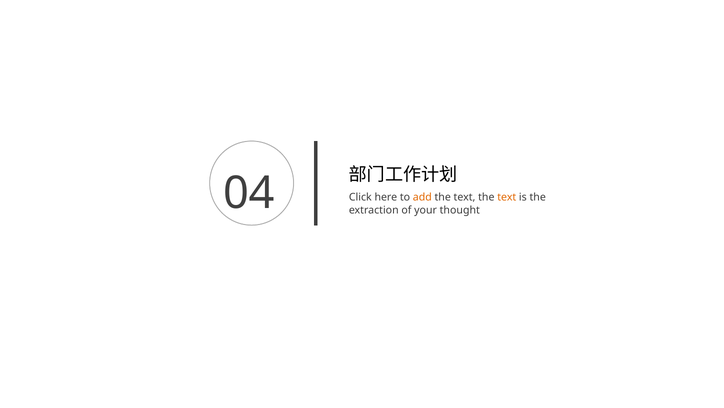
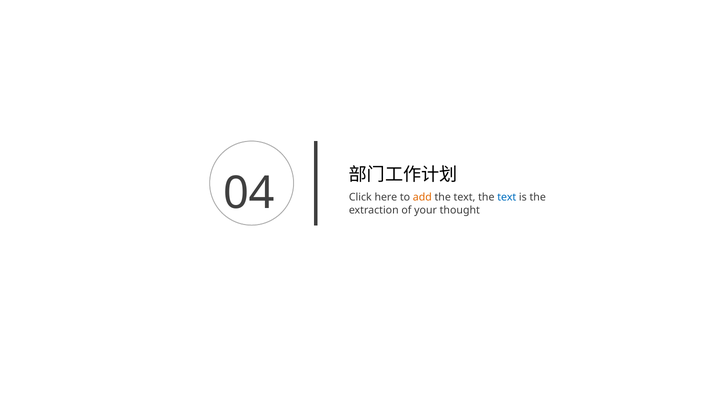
text at (507, 197) colour: orange -> blue
